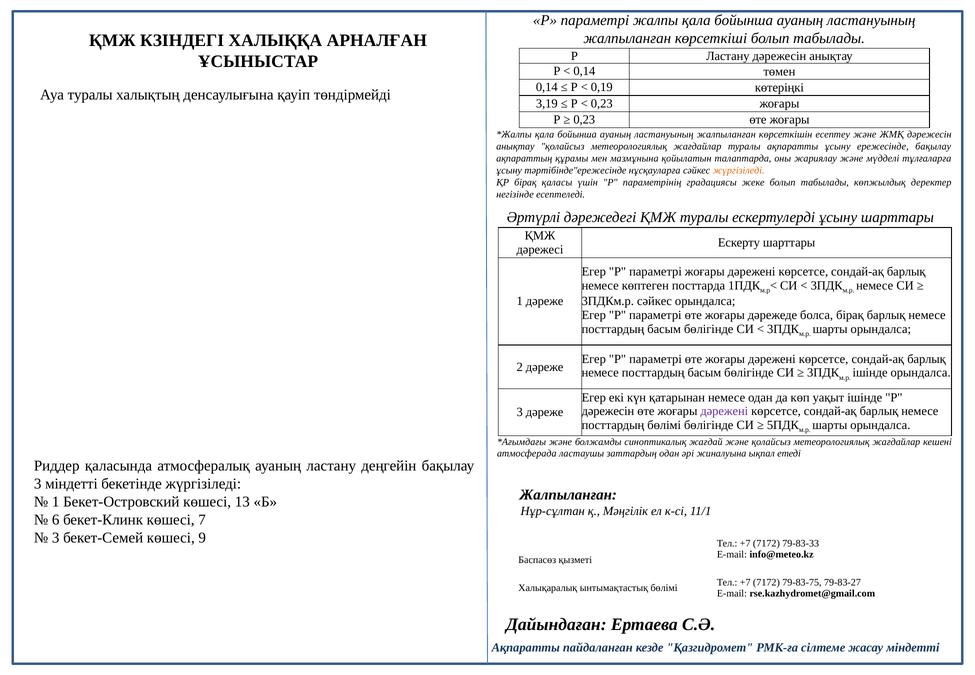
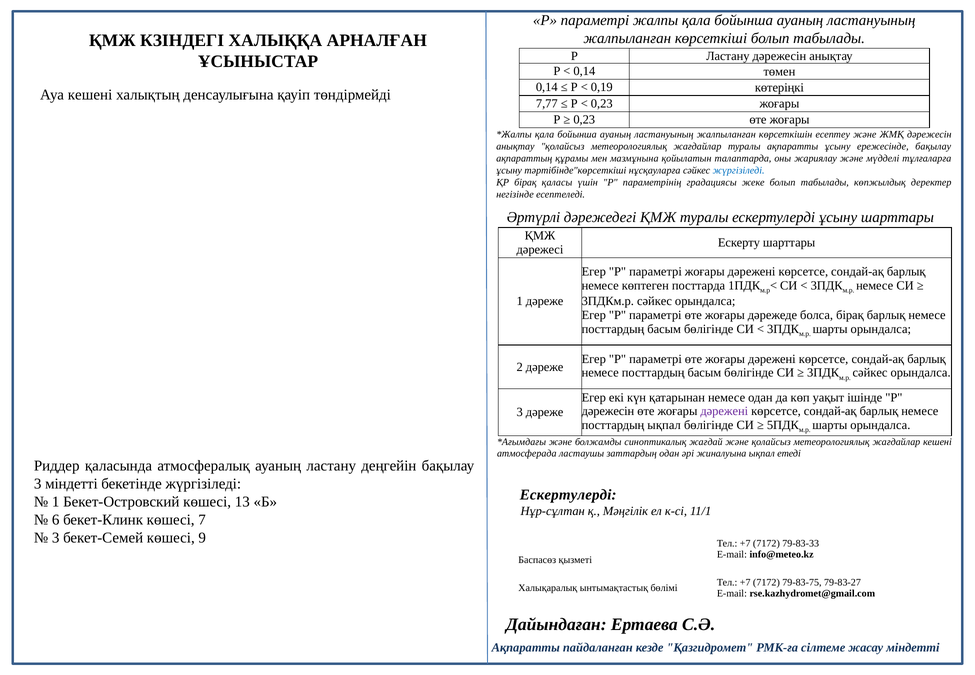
Ауа туралы: туралы -> кешені
3,19: 3,19 -> 7,77
тәртібінде"ережесінде: тәртібінде"ережесінде -> тәртібінде"көрсеткіші
жүргізіледі at (739, 171) colour: orange -> blue
ішінде at (870, 373): ішінде -> сәйкес
посттардың бөлімі: бөлімі -> ықпал
Жалпыланған at (568, 495): Жалпыланған -> Ескертулерді
